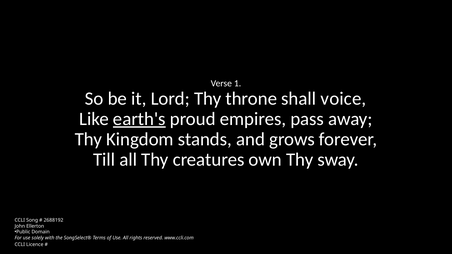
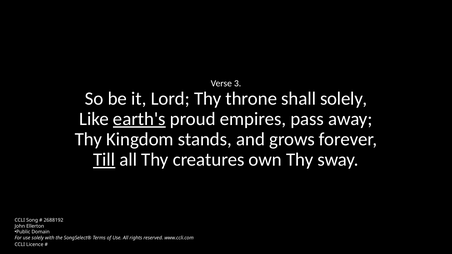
1: 1 -> 3
shall voice: voice -> solely
Till underline: none -> present
